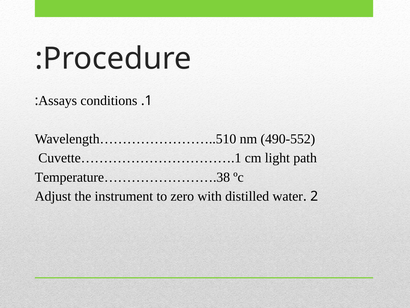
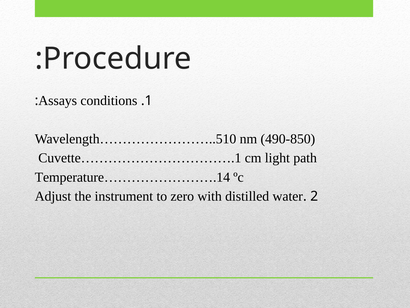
490-552: 490-552 -> 490-850
Temperature…………………….38: Temperature…………………….38 -> Temperature…………………….14
